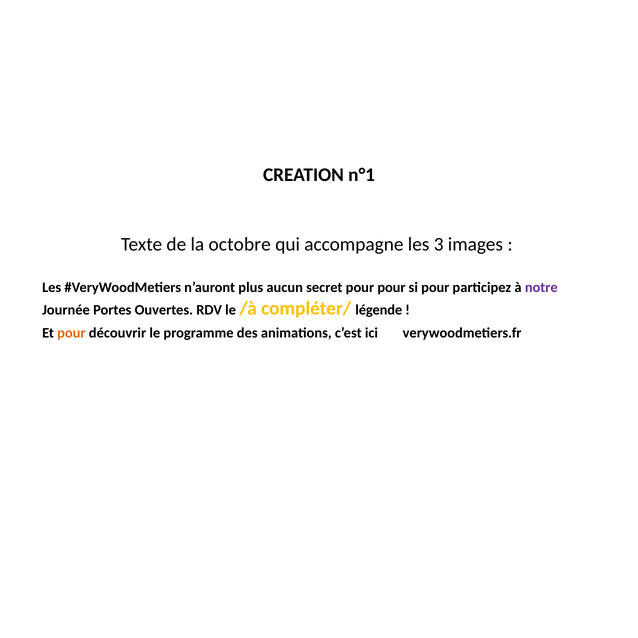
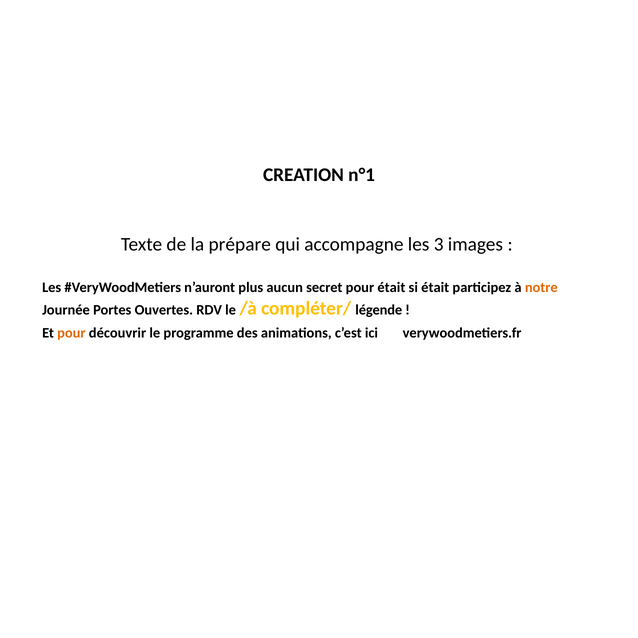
octobre: octobre -> prépare
pour pour: pour -> était
si pour: pour -> était
notre colour: purple -> orange
